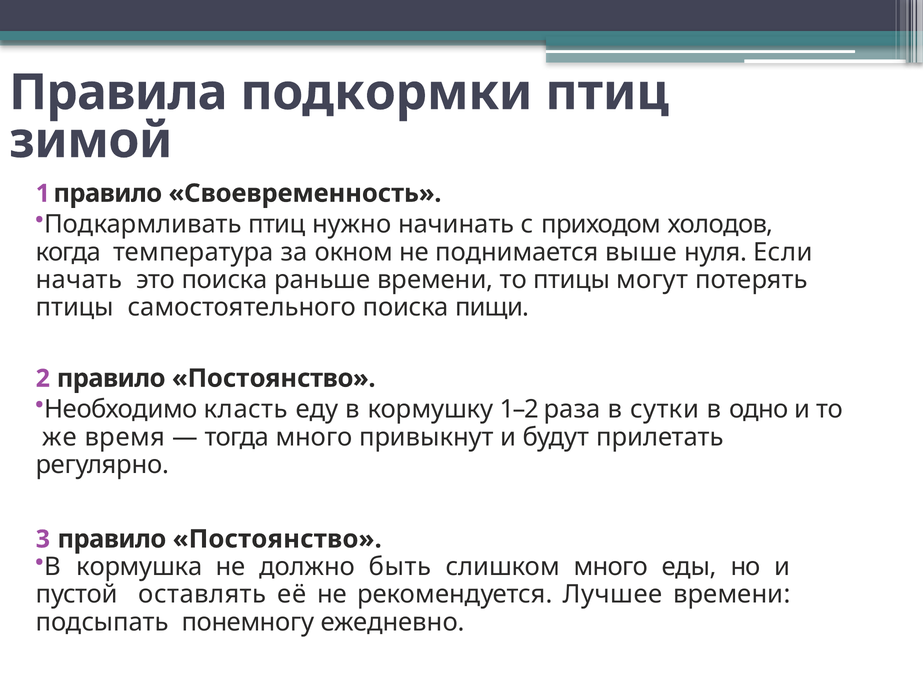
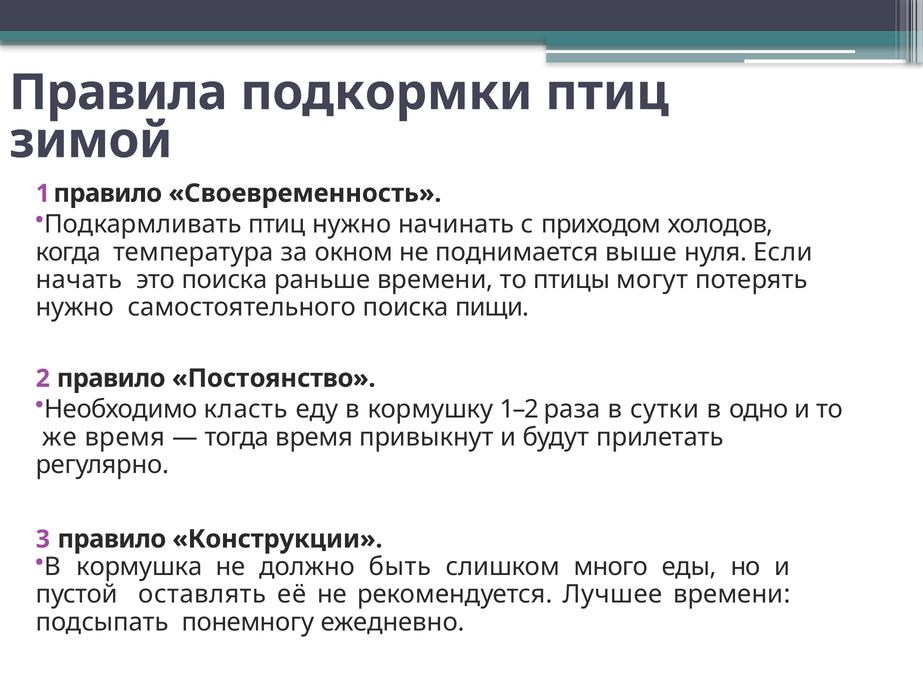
птицы at (75, 308): птицы -> нужно
тогда много: много -> время
Постоянство at (277, 539): Постоянство -> Конструкции
